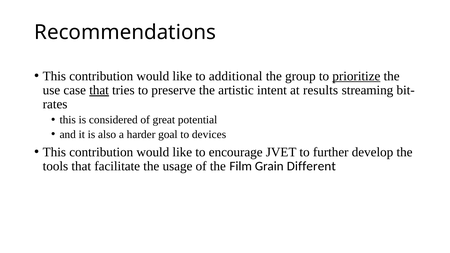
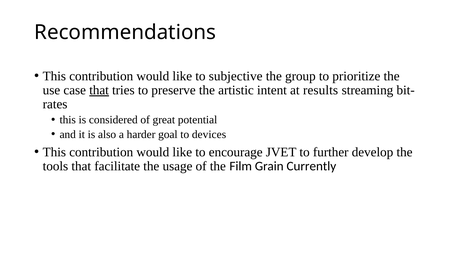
additional: additional -> subjective
prioritize underline: present -> none
Different: Different -> Currently
